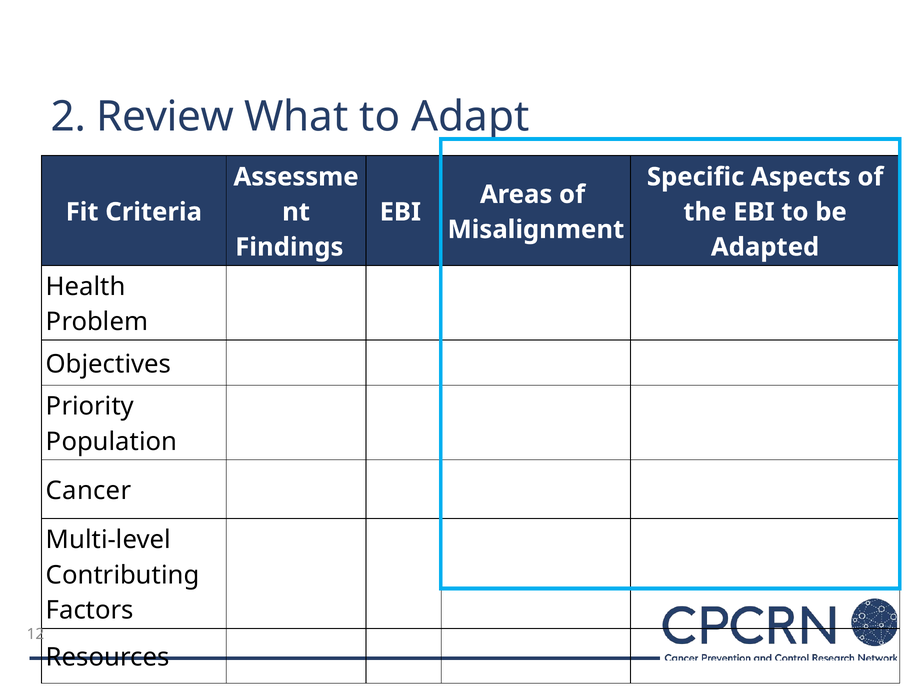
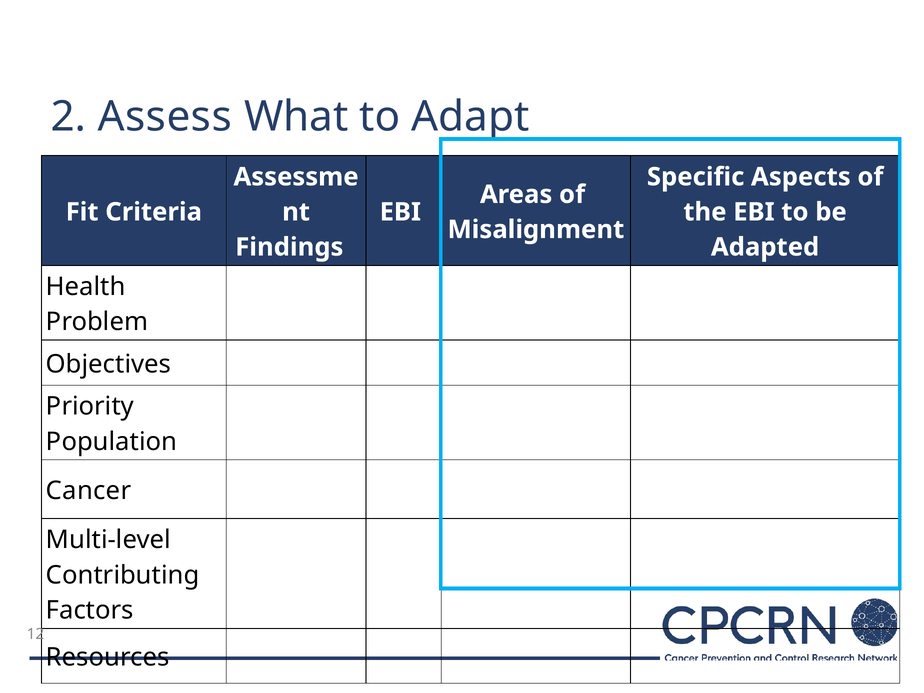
Review: Review -> Assess
